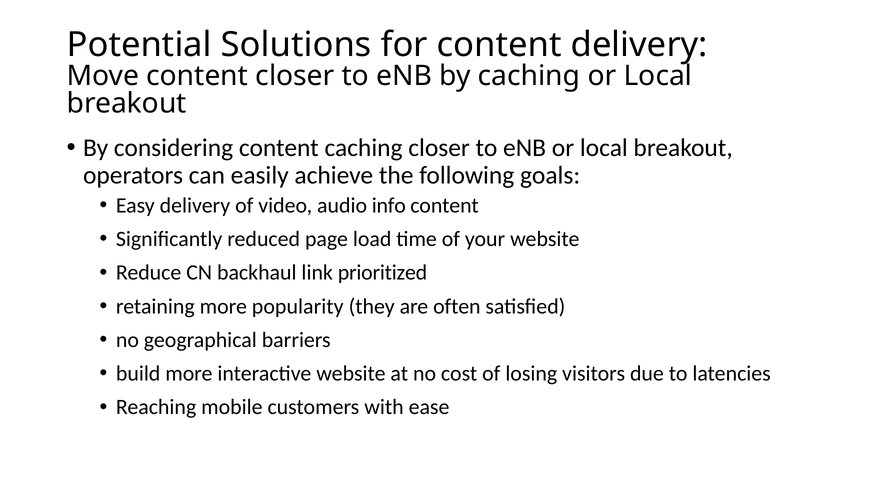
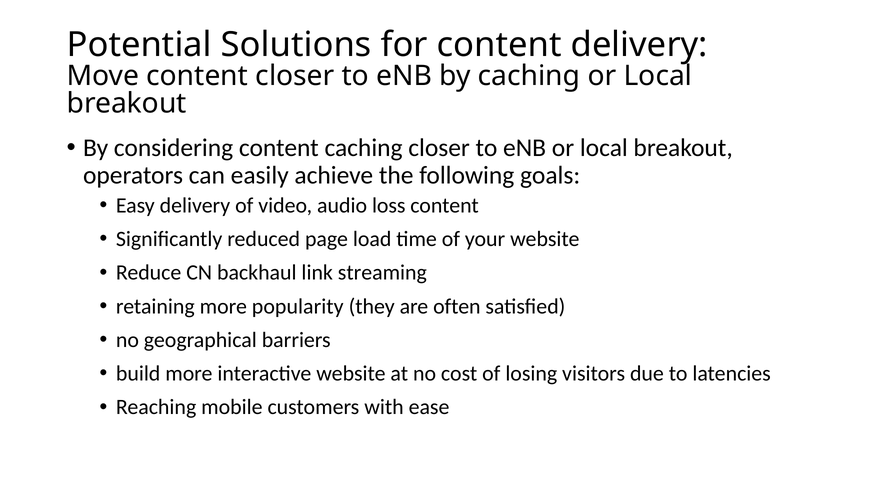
info: info -> loss
prioritized: prioritized -> streaming
